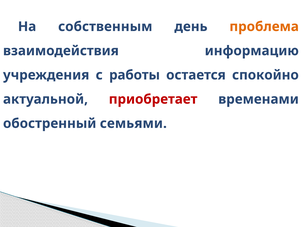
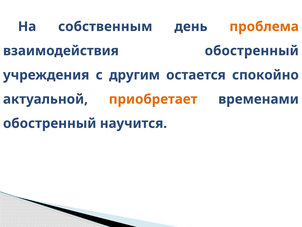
взаимодействия информацию: информацию -> обостренный
работы: работы -> другим
приобретает colour: red -> orange
семьями: семьями -> научится
